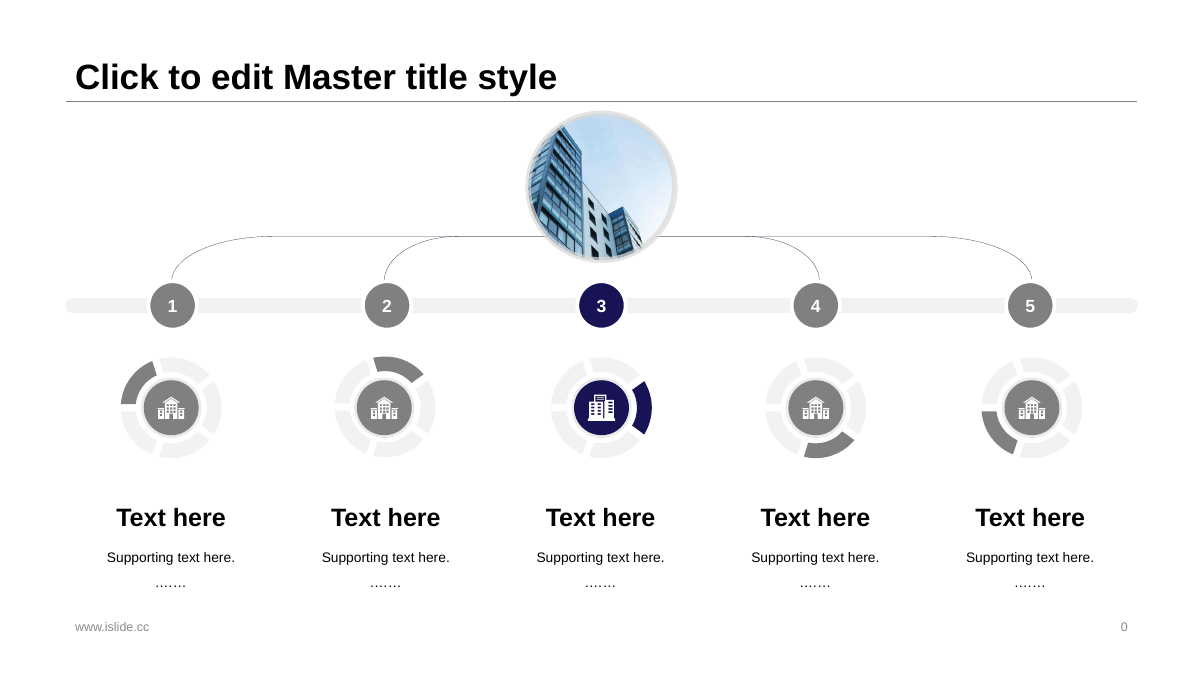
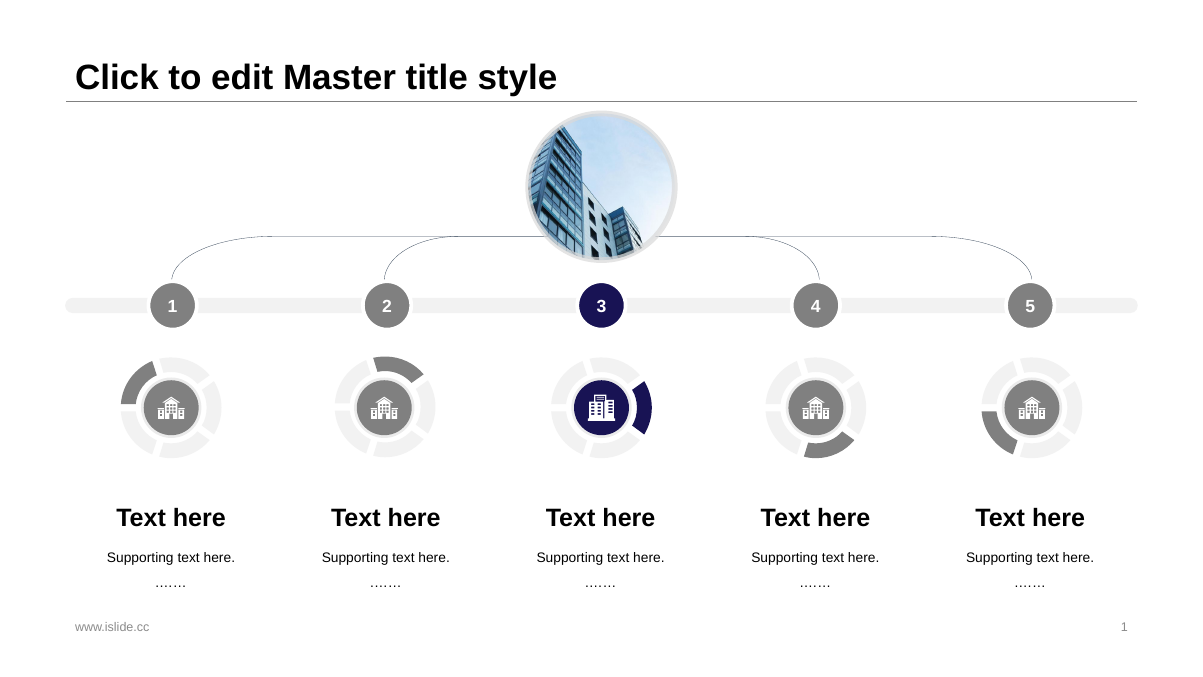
www.islide.cc 0: 0 -> 1
